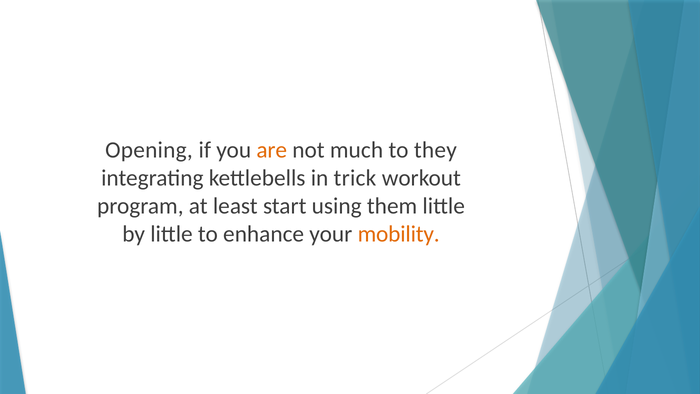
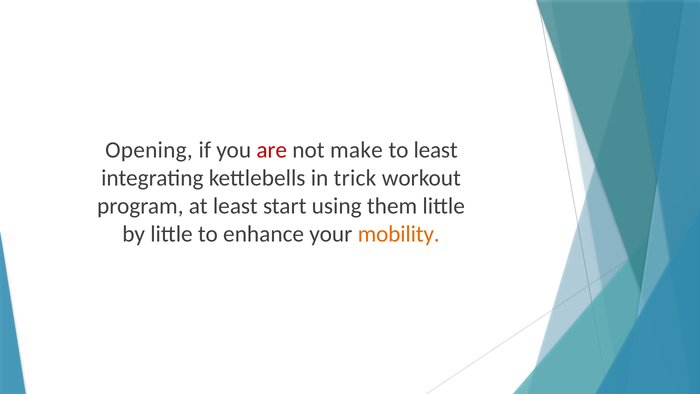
are colour: orange -> red
much: much -> make
to they: they -> least
